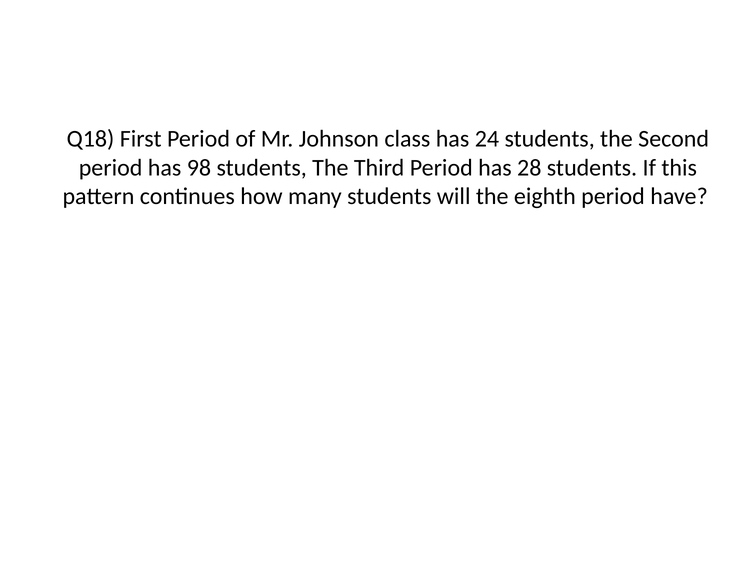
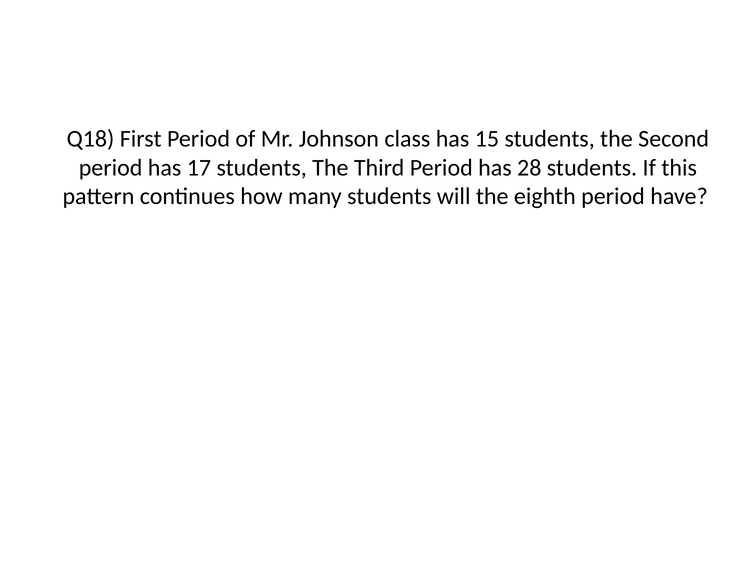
24: 24 -> 15
98: 98 -> 17
